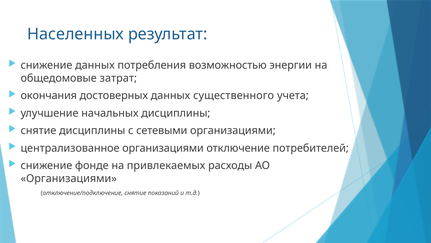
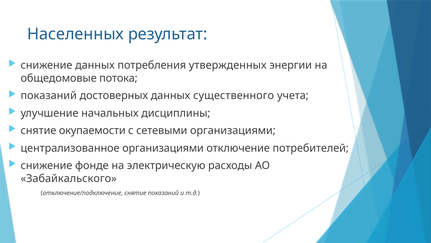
возможностью: возможностью -> утвержденных
затрат: затрат -> потока
окончания at (49, 96): окончания -> показаний
снятие дисциплины: дисциплины -> окупаемости
привлекаемых: привлекаемых -> электрическую
Организациями at (69, 178): Организациями -> Забайкальского
